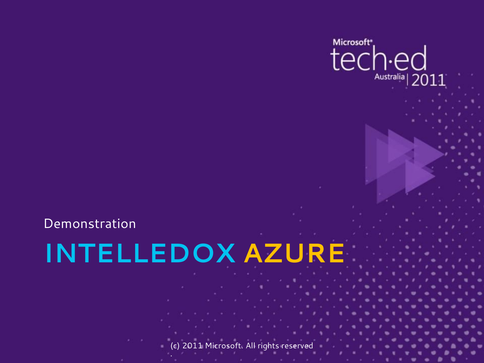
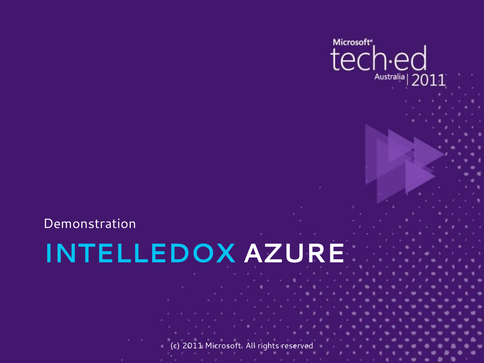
AZURE colour: yellow -> white
